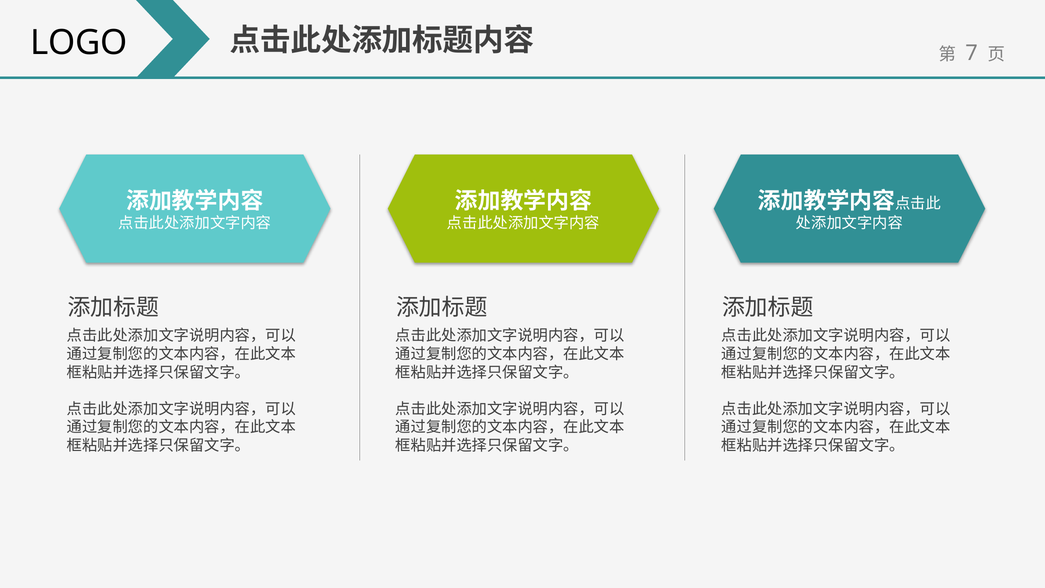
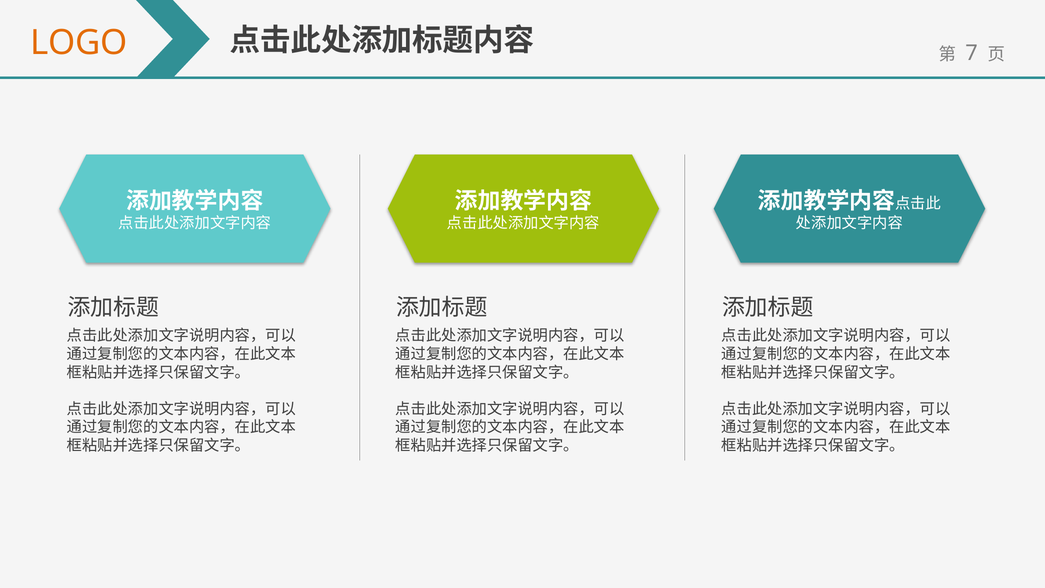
LOGO colour: black -> orange
